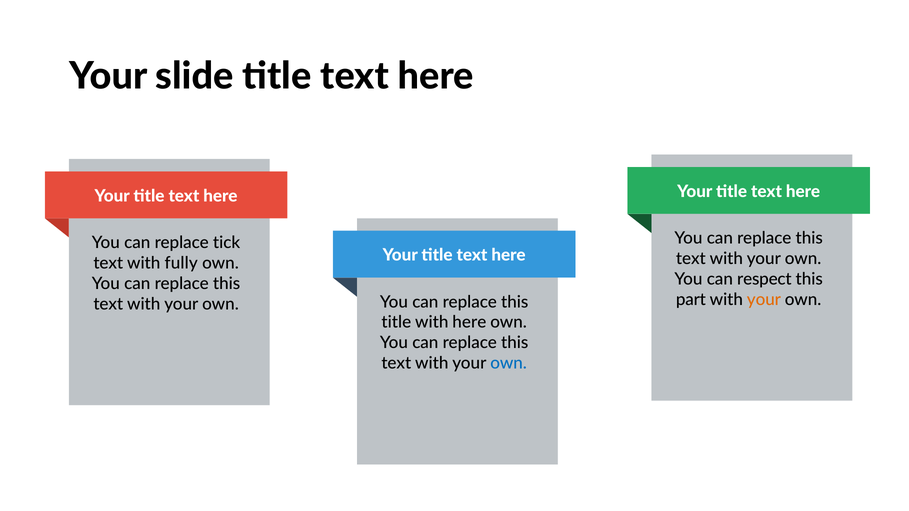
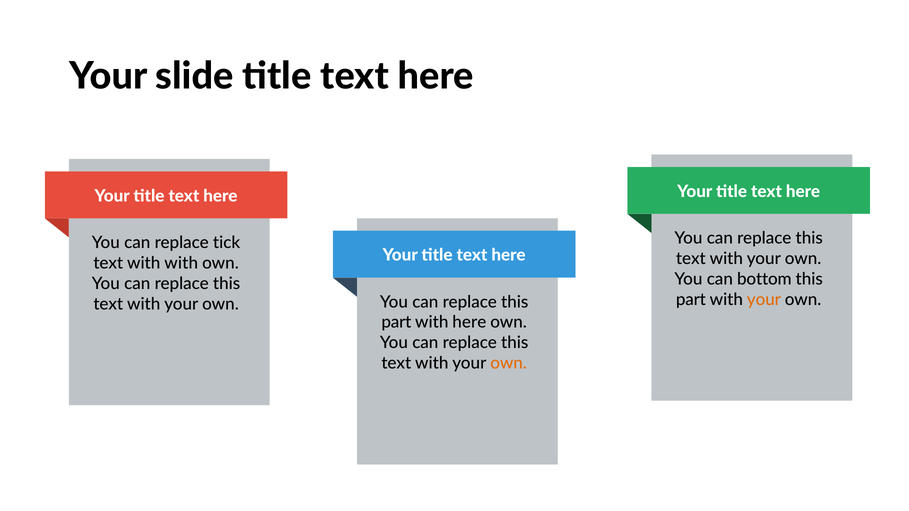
with fully: fully -> with
respect: respect -> bottom
title at (396, 323): title -> part
own at (509, 363) colour: blue -> orange
